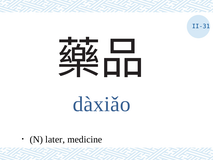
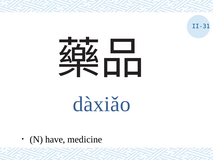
later: later -> have
